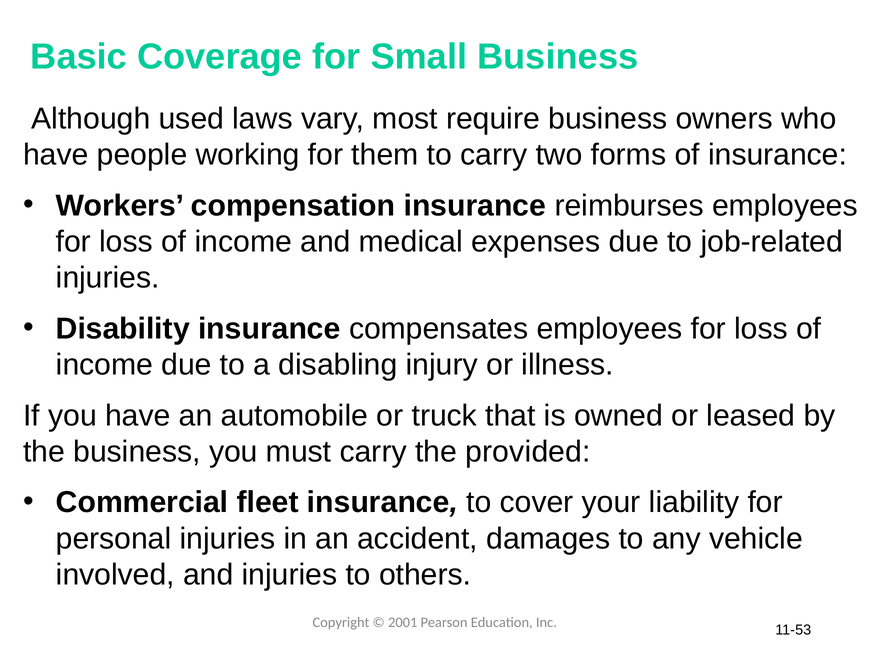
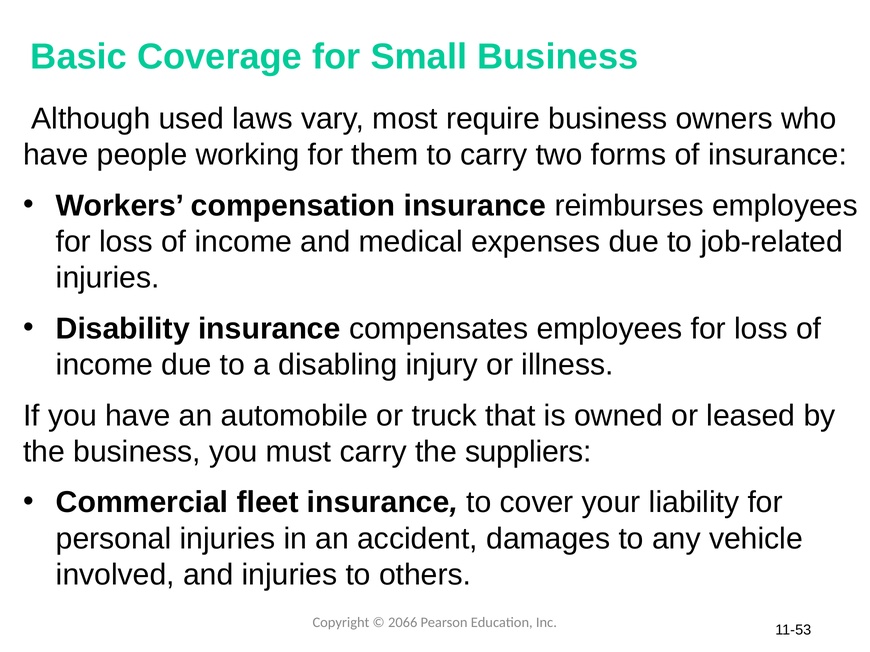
provided: provided -> suppliers
2001: 2001 -> 2066
